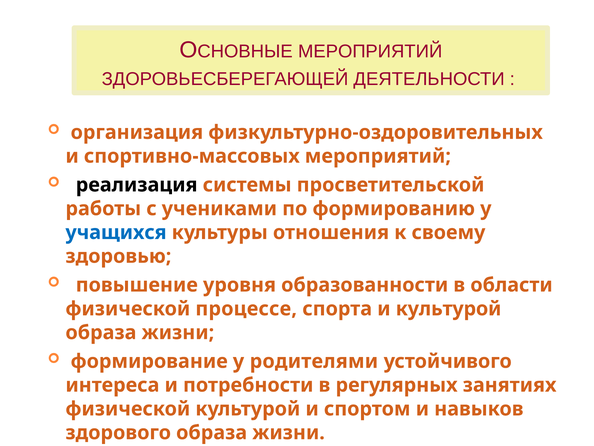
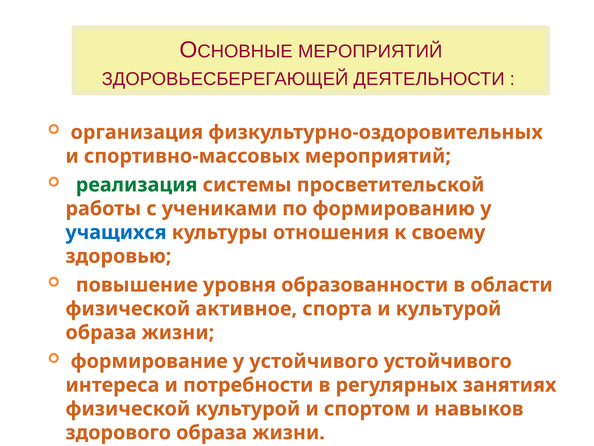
реализация colour: black -> green
процессе: процессе -> активное
у родителями: родителями -> устойчивого
